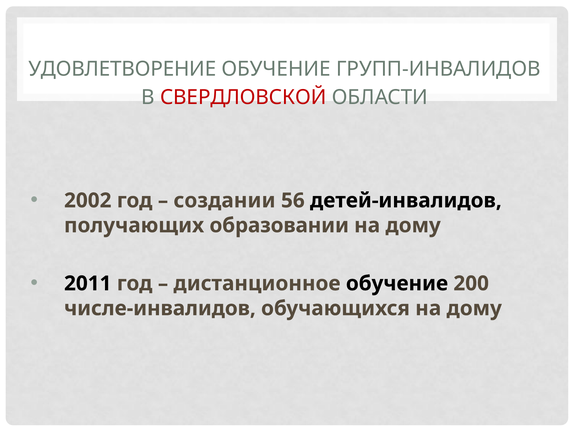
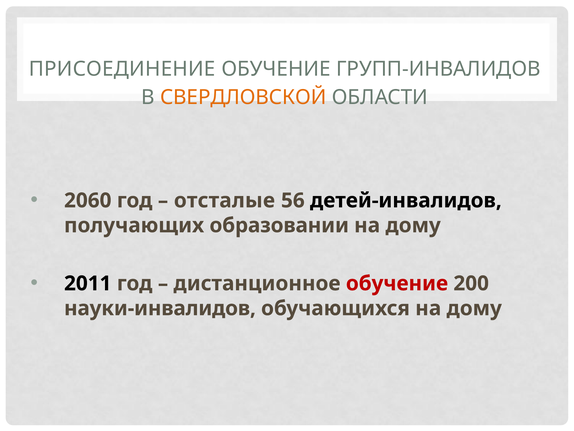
УДОВЛЕТВОРЕНИЕ: УДОВЛЕТВОРЕНИЕ -> ПРИСОЕДИНЕНИЕ
СВЕРДЛОВСКОЙ colour: red -> orange
2002: 2002 -> 2060
создании: создании -> отсталые
обучение at (397, 283) colour: black -> red
числе-инвалидов: числе-инвалидов -> науки-инвалидов
